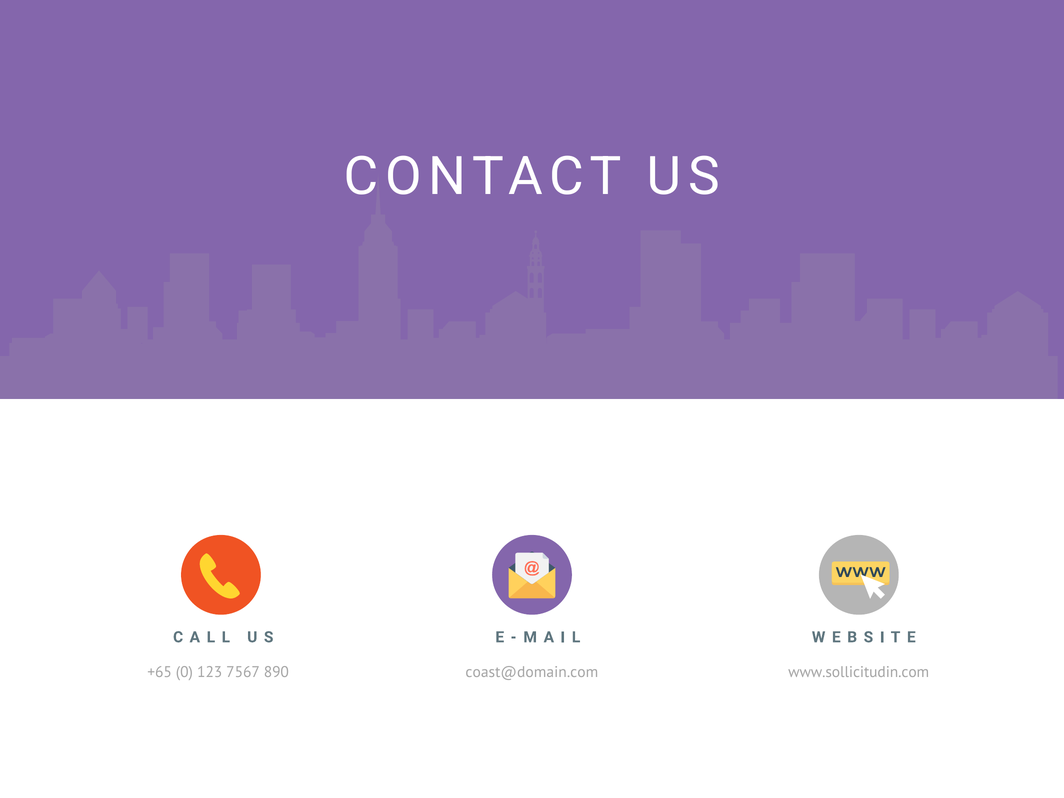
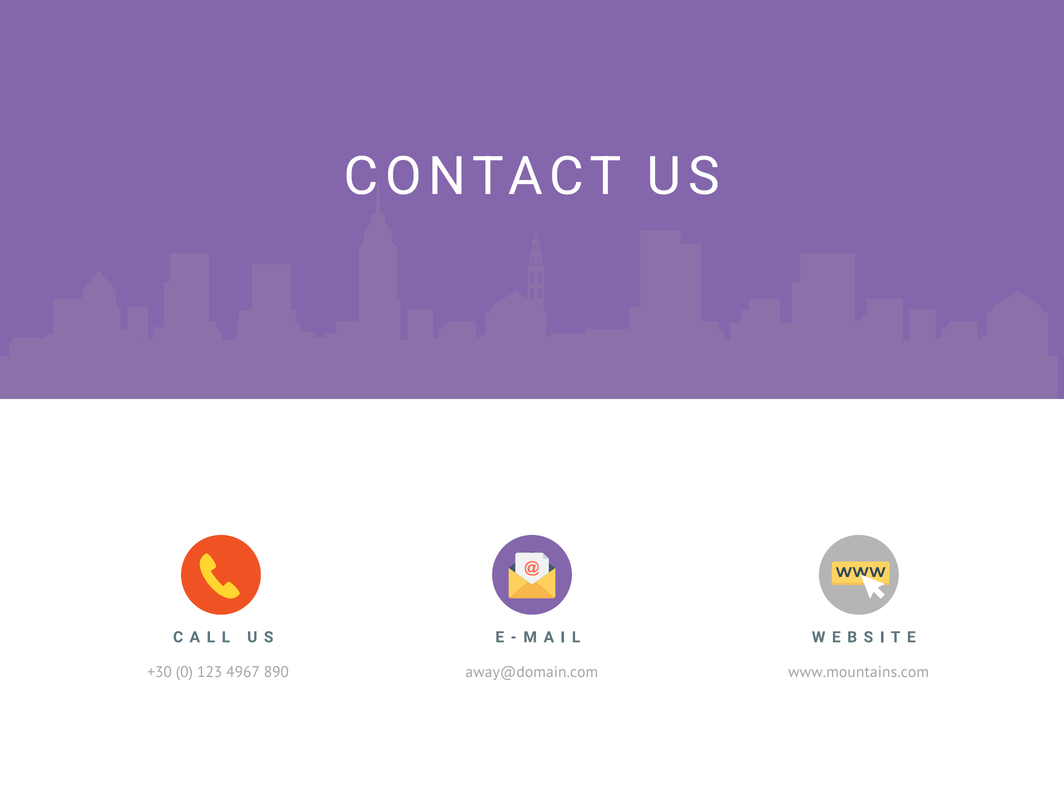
+65: +65 -> +30
7567: 7567 -> 4967
coast@domain.com: coast@domain.com -> away@domain.com
www.sollicitudin.com: www.sollicitudin.com -> www.mountains.com
